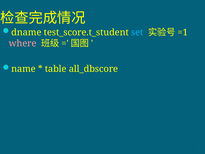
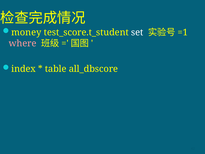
dname: dname -> money
set colour: light blue -> white
name: name -> index
